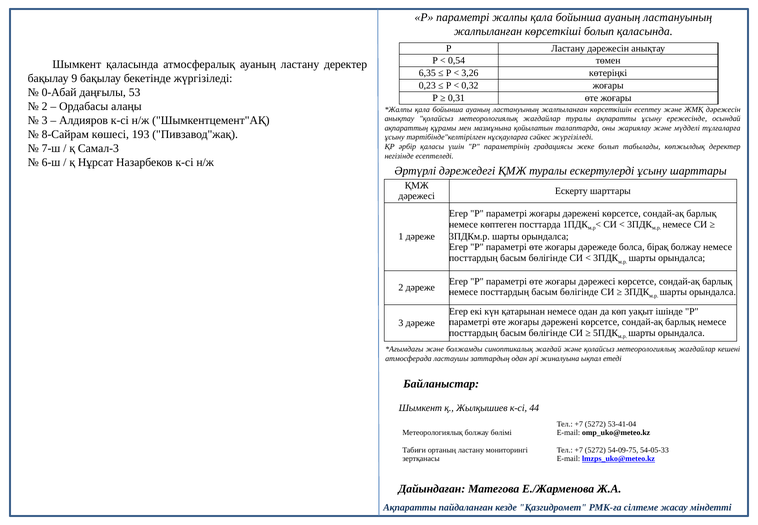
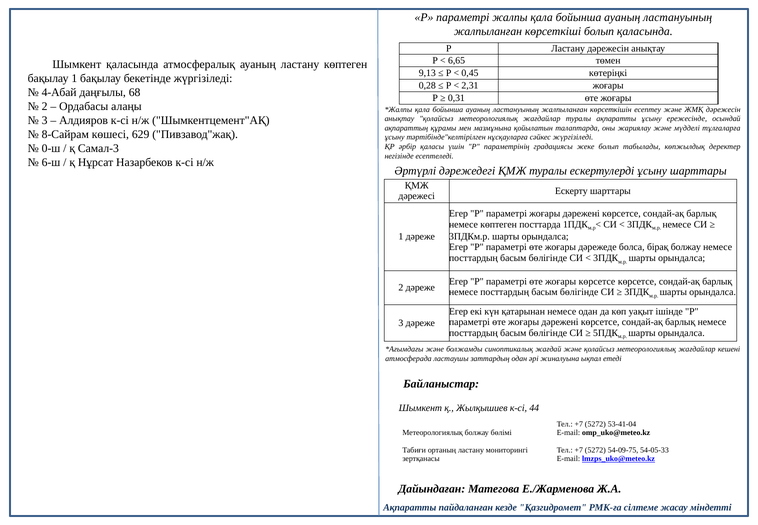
0,54: 0,54 -> 6,65
ластану деректер: деректер -> көптеген
6,35: 6,35 -> 9,13
3,26: 3,26 -> 0,45
бақылау 9: 9 -> 1
0,23: 0,23 -> 0,28
0,32: 0,32 -> 2,31
0-Абай: 0-Абай -> 4-Абай
53: 53 -> 68
193: 193 -> 629
7-ш: 7-ш -> 0-ш
жоғары дәрежесі: дәрежесі -> көрсетсе
